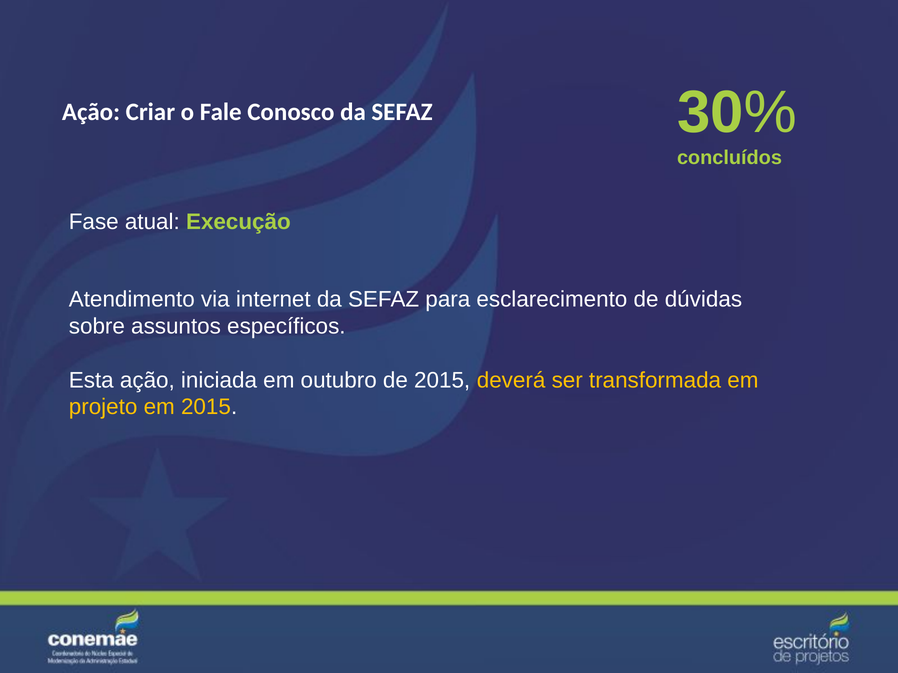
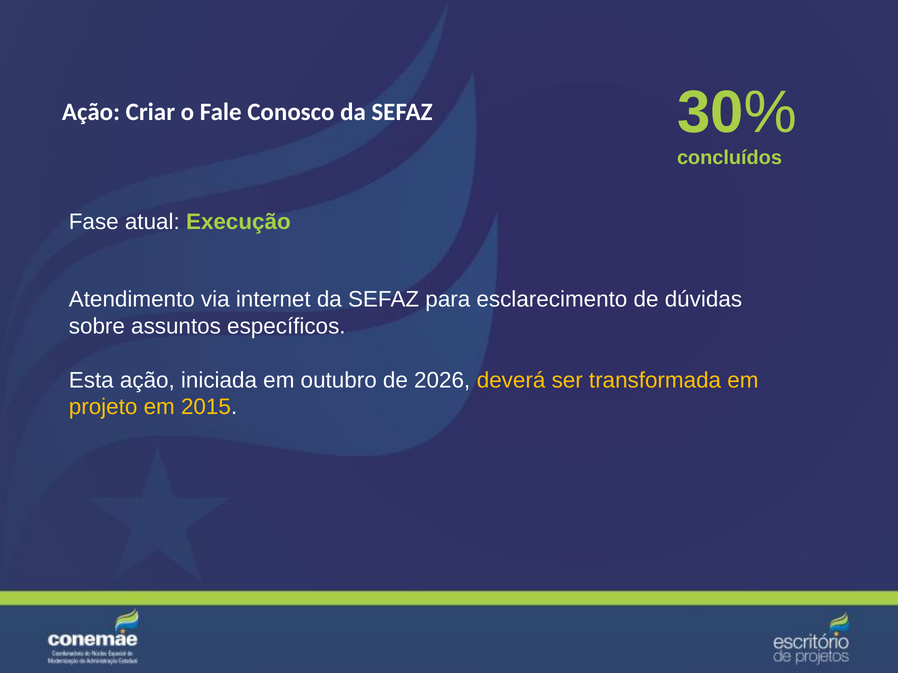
de 2015: 2015 -> 2026
